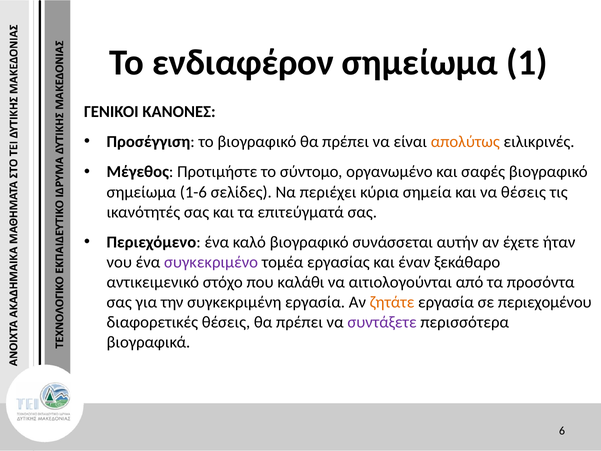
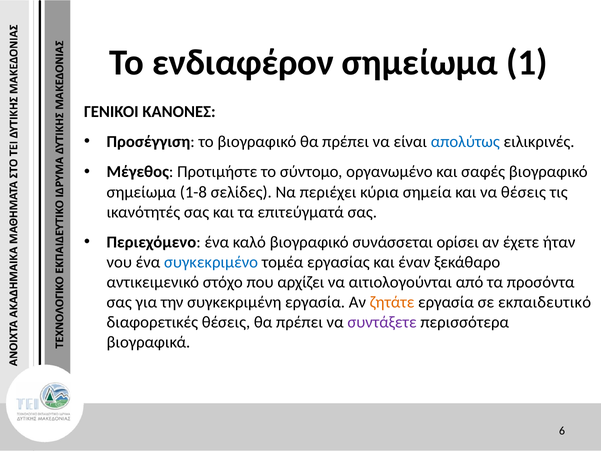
απολύτως colour: orange -> blue
1-6: 1-6 -> 1-8
αυτήν: αυτήν -> ορίσει
συγκεκριμένο colour: purple -> blue
καλάθι: καλάθι -> αρχίζει
περιεχομένου: περιεχομένου -> εκπαιδευτικό
